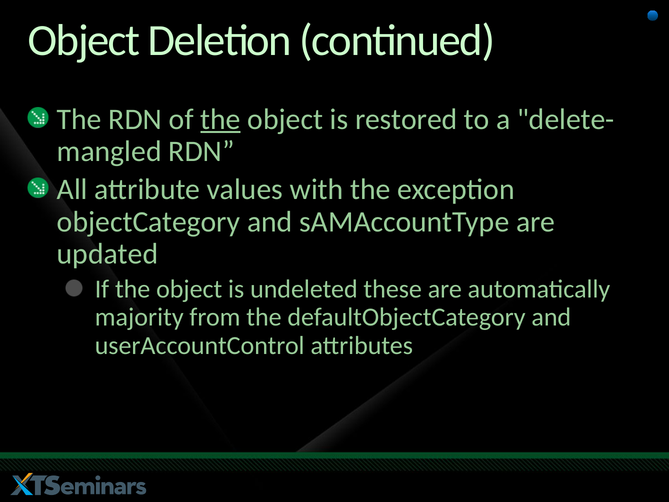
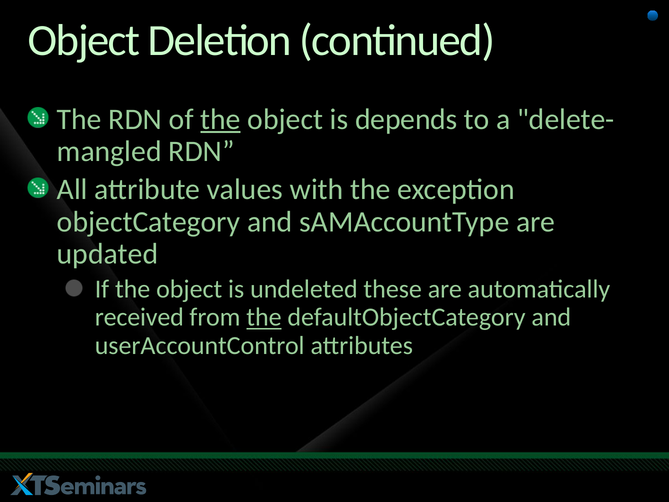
restored: restored -> depends
majority: majority -> received
the at (264, 317) underline: none -> present
